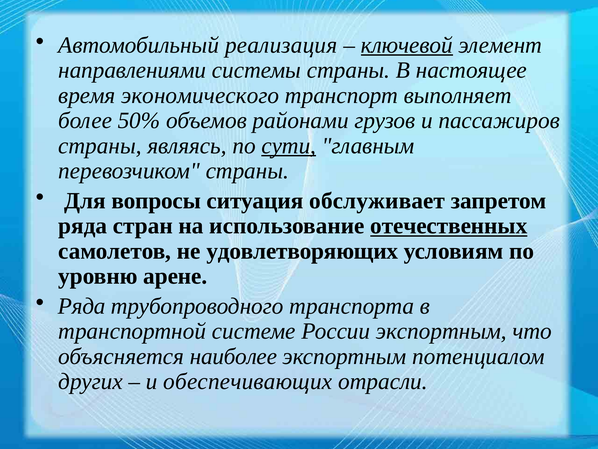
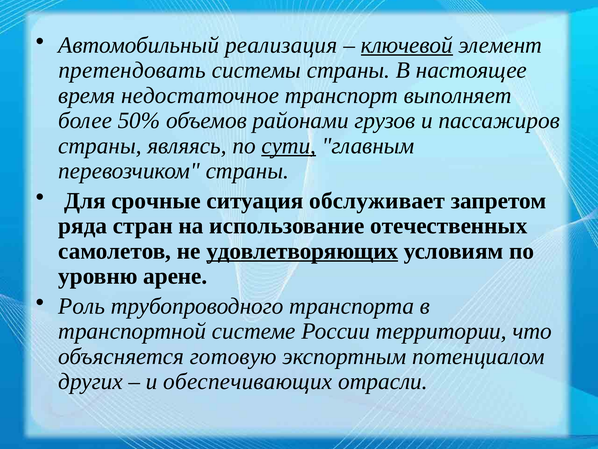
направлениями: направлениями -> претендовать
экономического: экономического -> недостаточное
вопросы: вопросы -> срочные
отечественных underline: present -> none
удовлетворяющих underline: none -> present
Ряда at (82, 306): Ряда -> Роль
России экспортным: экспортным -> территории
наиболее: наиболее -> готовую
